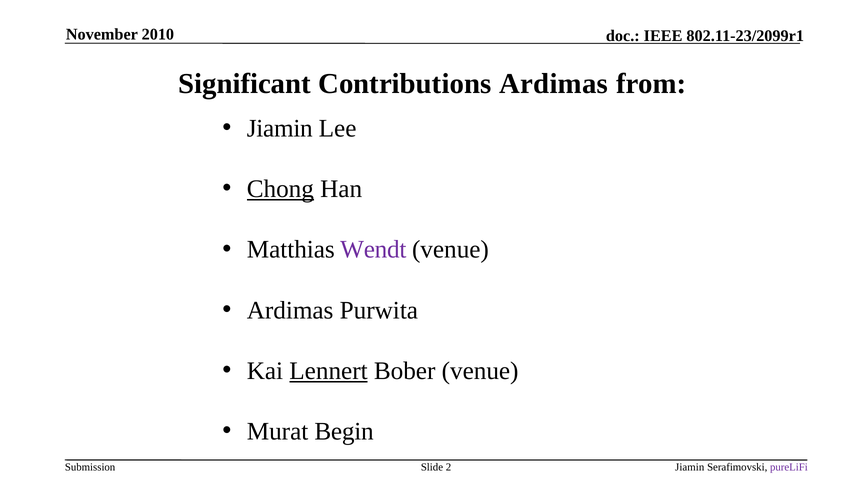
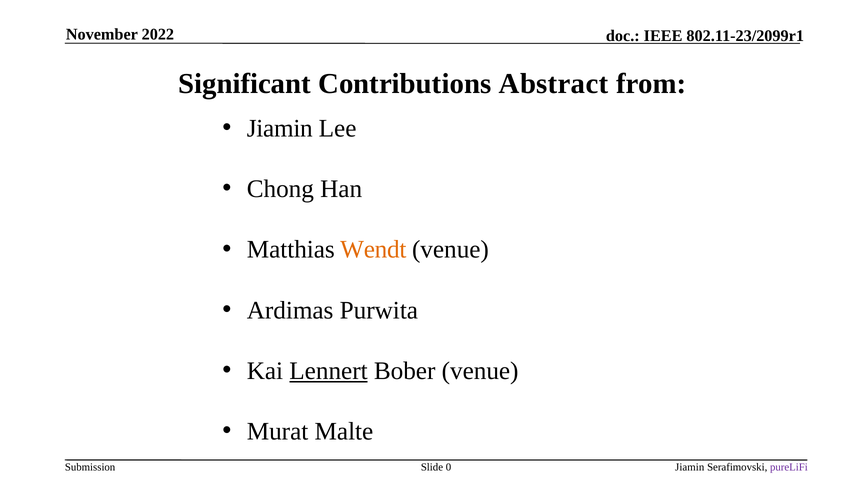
2010: 2010 -> 2022
Contributions Ardimas: Ardimas -> Abstract
Chong underline: present -> none
Wendt colour: purple -> orange
Begin: Begin -> Malte
2: 2 -> 0
